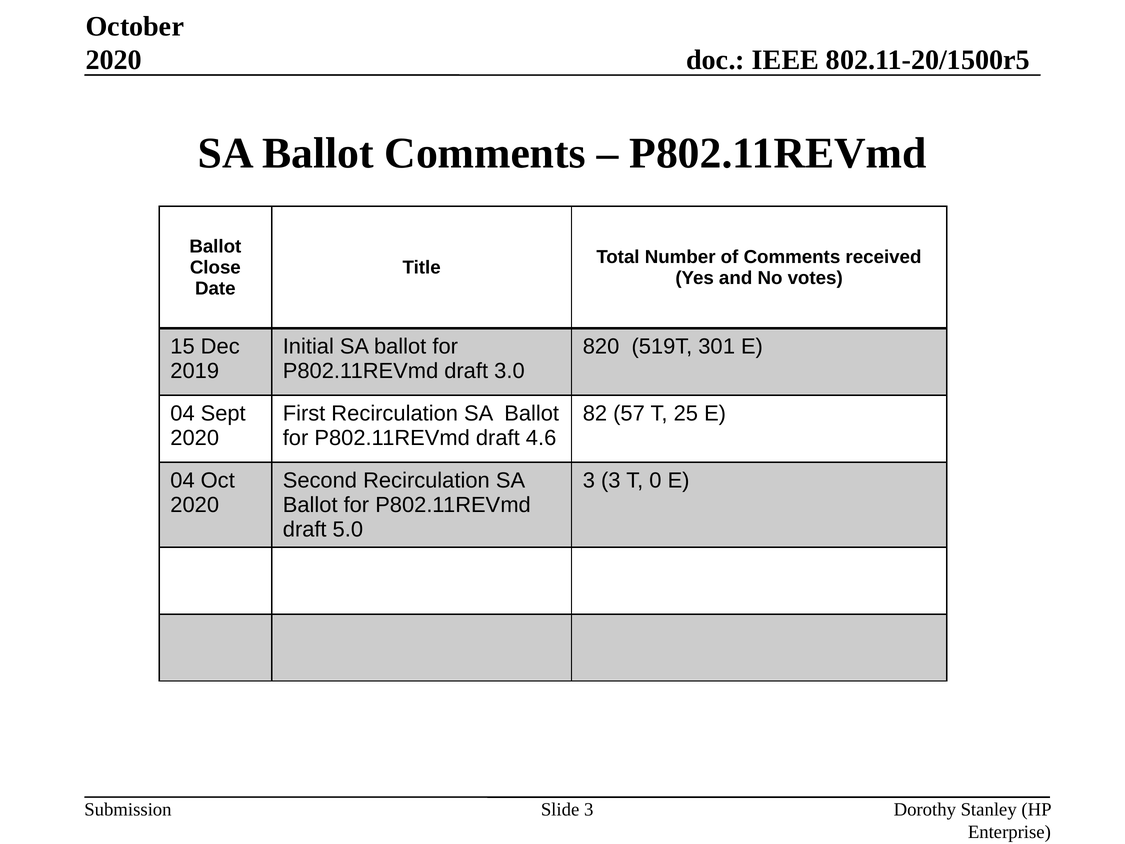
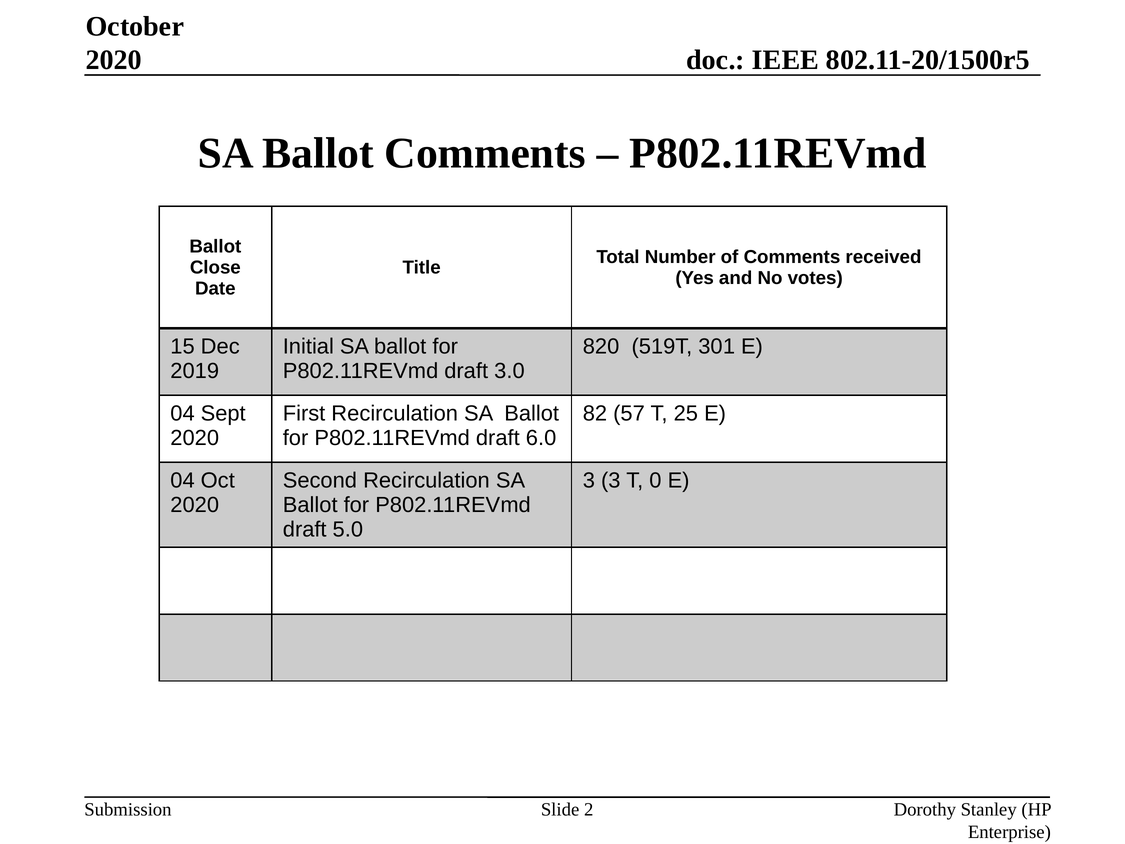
4.6: 4.6 -> 6.0
Slide 3: 3 -> 2
